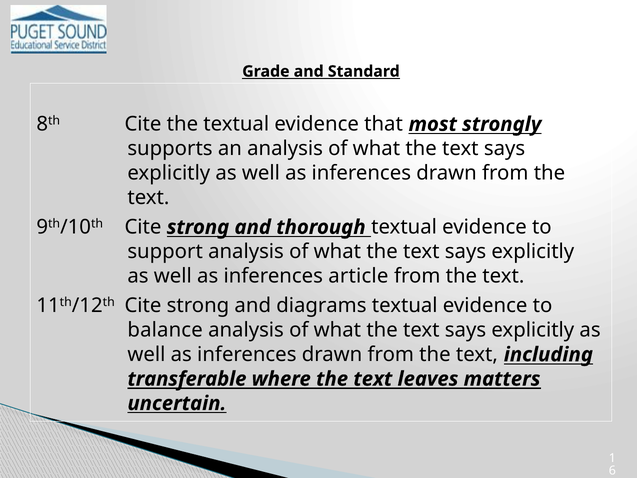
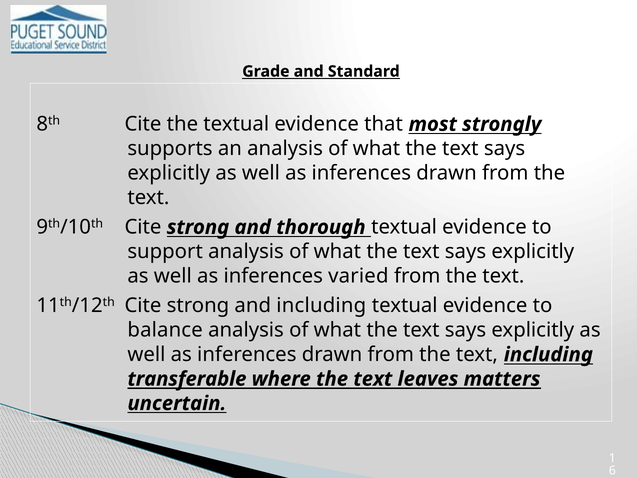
article: article -> varied
and diagrams: diagrams -> including
